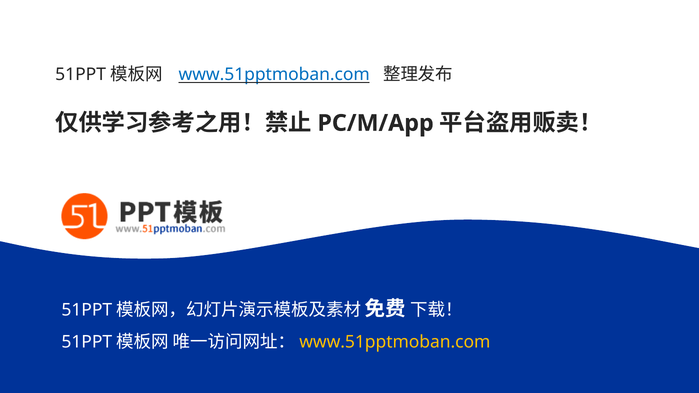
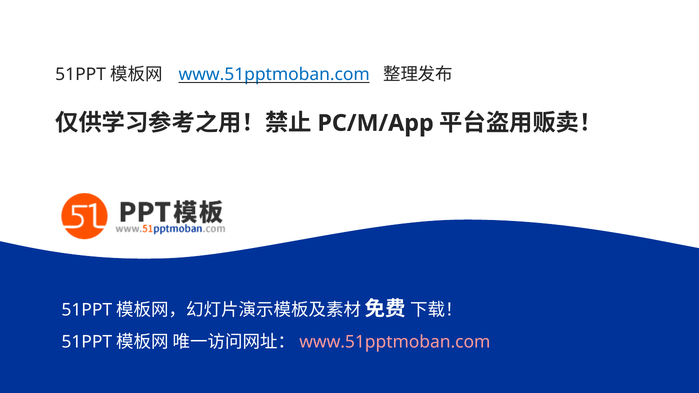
www.51pptmoban.com at (395, 342) colour: yellow -> pink
